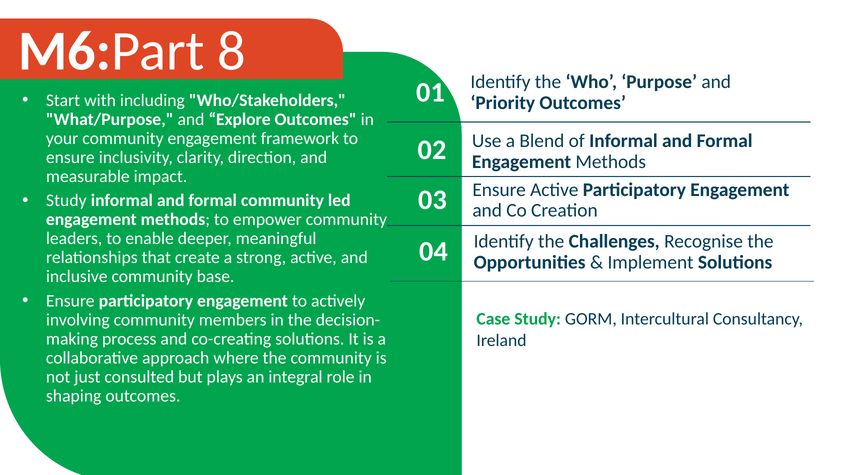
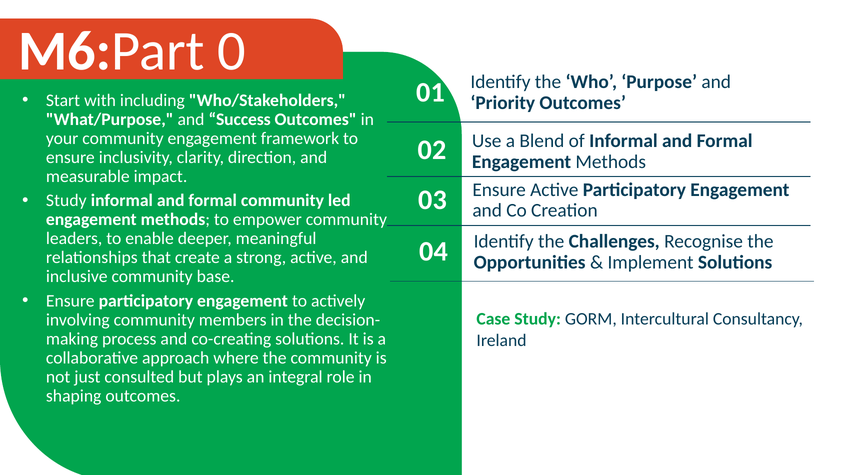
8: 8 -> 0
Explore: Explore -> Success
